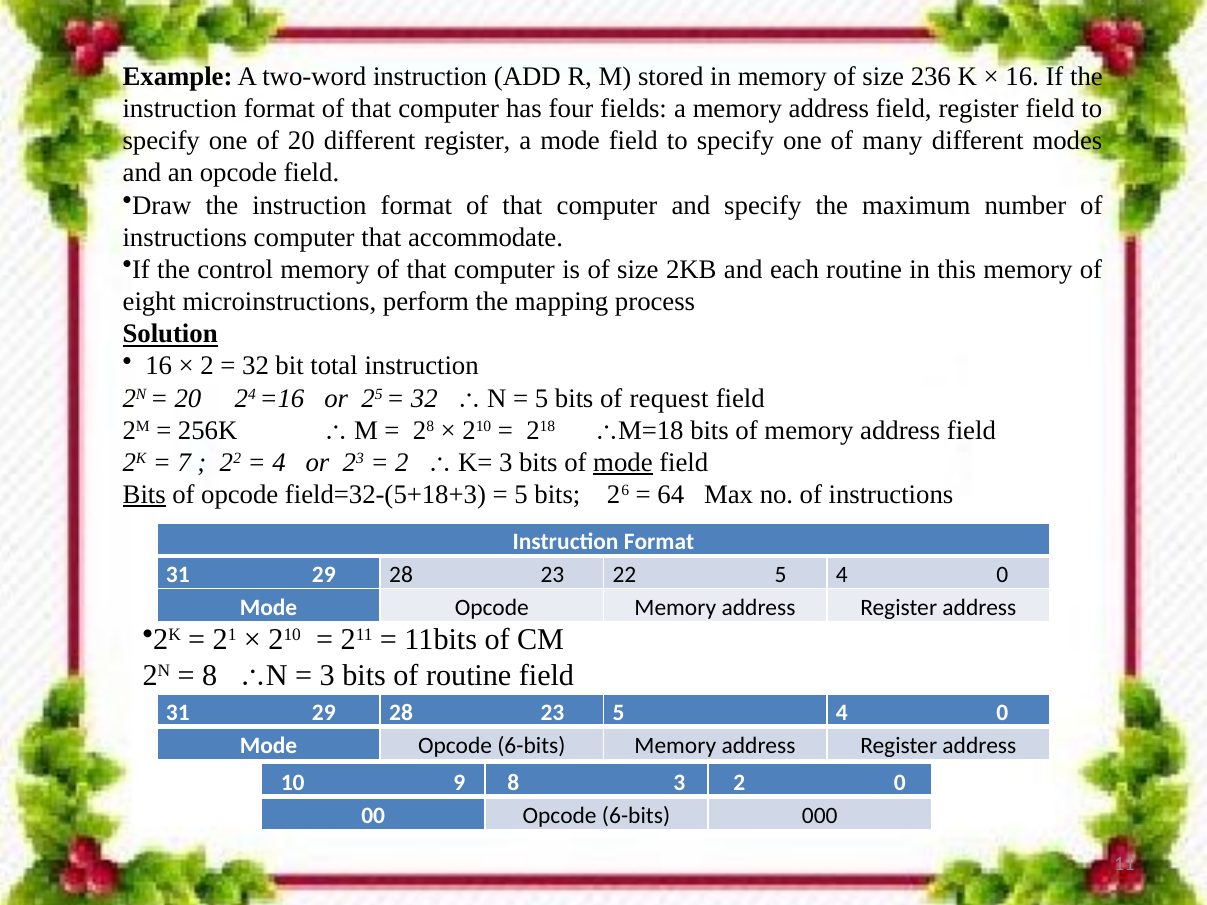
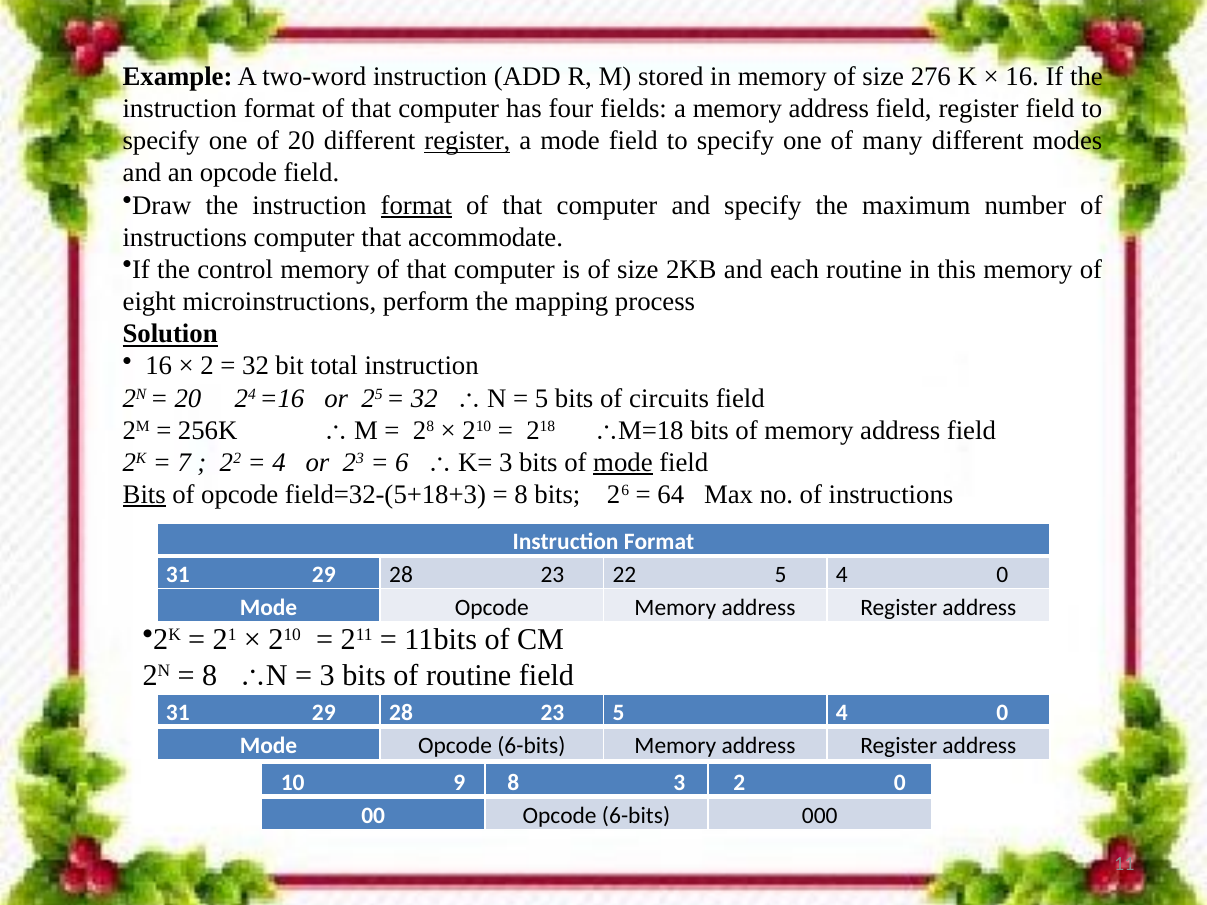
236: 236 -> 276
register at (467, 141) underline: none -> present
format at (416, 205) underline: none -> present
request: request -> circuits
2 at (402, 463): 2 -> 6
5 at (521, 495): 5 -> 8
